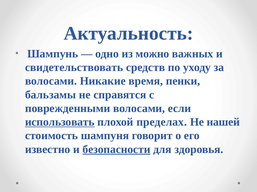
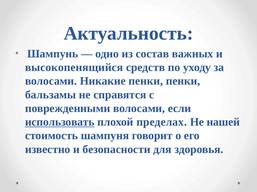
можно: можно -> состав
свидетельствовать: свидетельствовать -> высокопенящийся
Никакие время: время -> пенки
безопасности underline: present -> none
